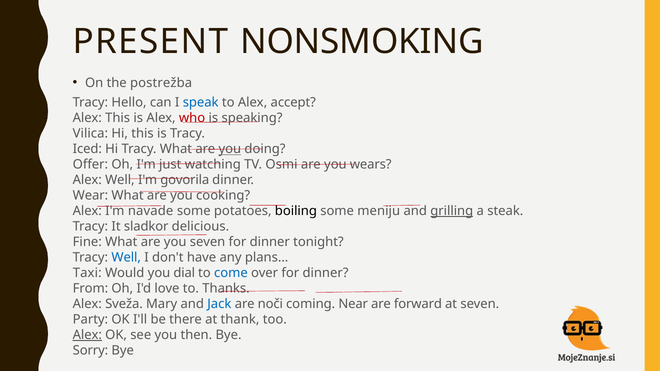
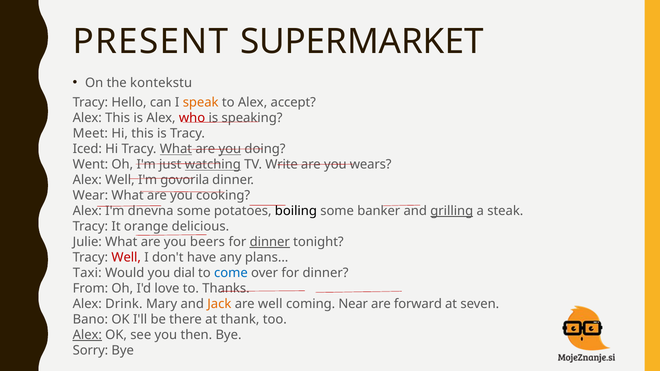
NONSMOKING: NONSMOKING -> SUPERMARKET
postrežba: postrežba -> kontekstu
speak colour: blue -> orange
Vilica: Vilica -> Meet
What at (176, 149) underline: none -> present
Offer: Offer -> Went
watching underline: none -> present
Osmi: Osmi -> Write
navade: navade -> dnevna
meniju: meniju -> banker
sladkor: sladkor -> orange
Fine: Fine -> Julie
you seven: seven -> beers
dinner at (270, 242) underline: none -> present
Well at (126, 258) colour: blue -> red
Sveža: Sveža -> Drink
Jack colour: blue -> orange
are noči: noči -> well
Party: Party -> Bano
